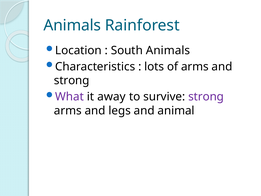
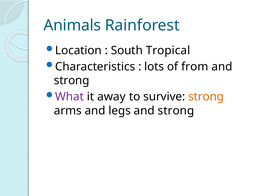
South Animals: Animals -> Tropical
of arms: arms -> from
strong at (206, 97) colour: purple -> orange
legs and animal: animal -> strong
